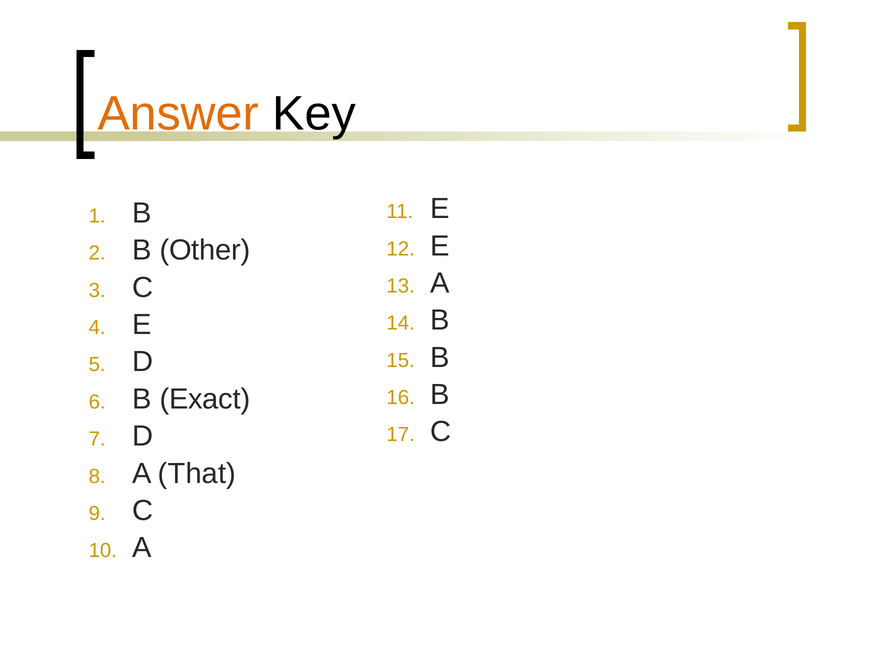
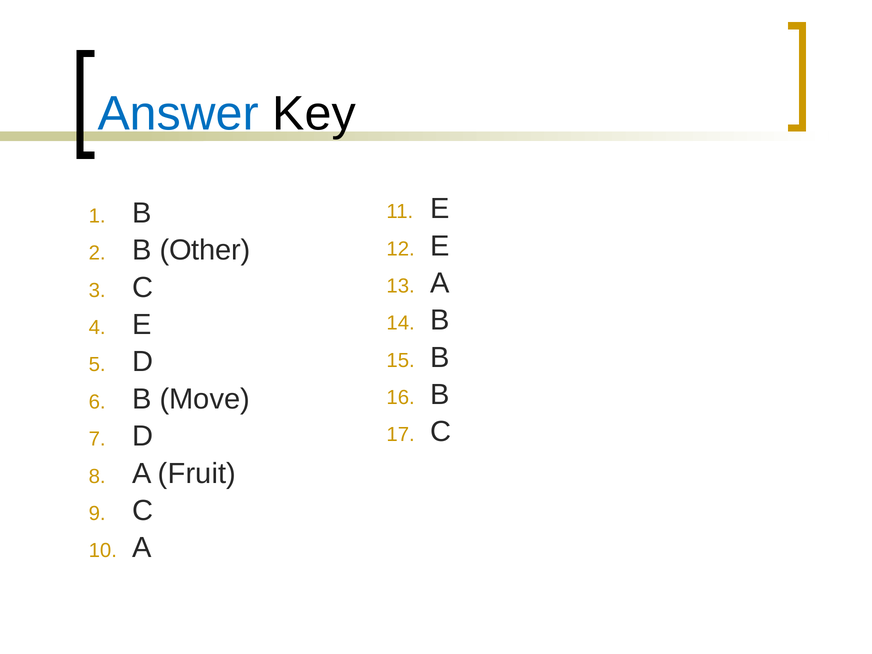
Answer colour: orange -> blue
Exact: Exact -> Move
That: That -> Fruit
